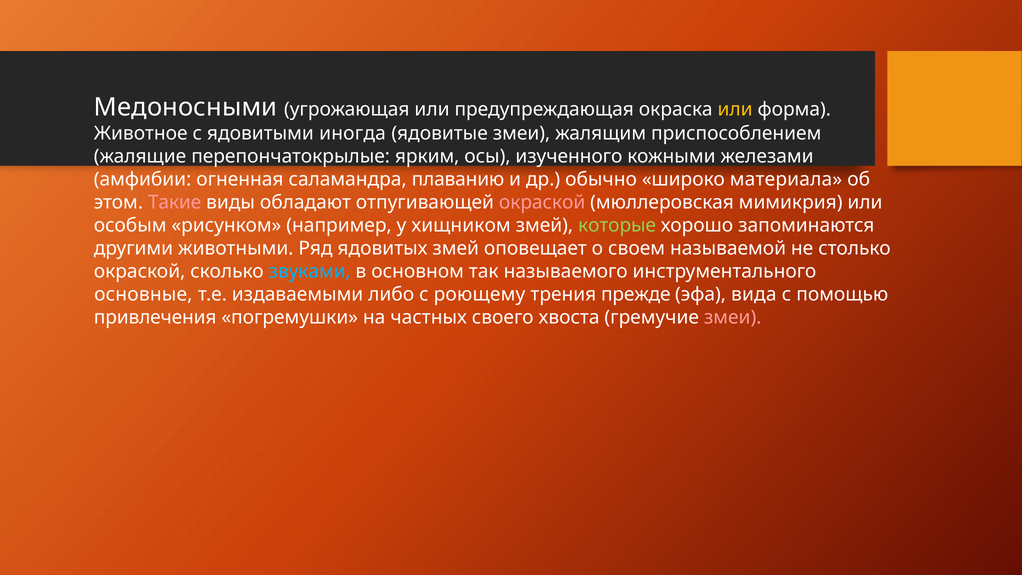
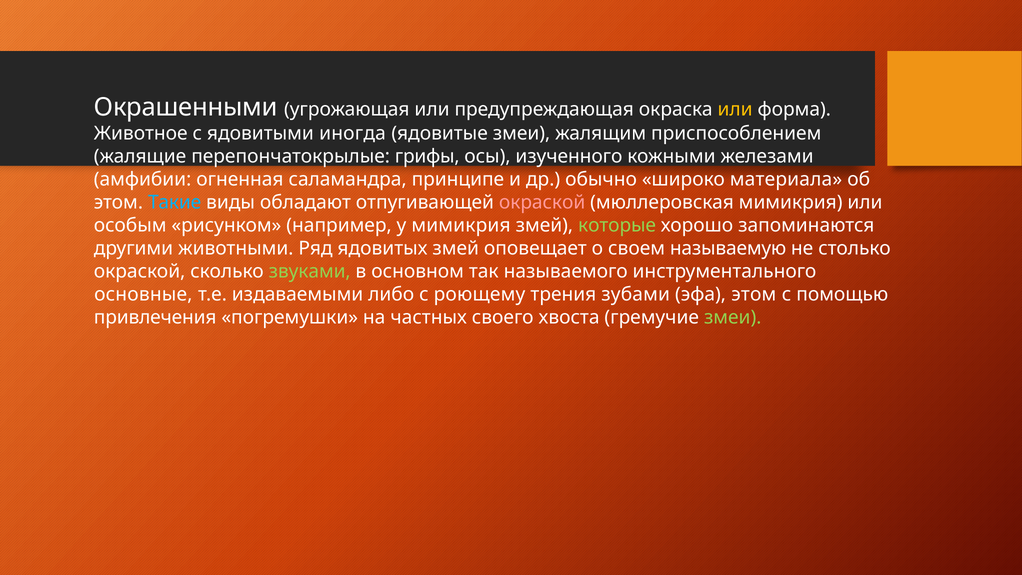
Медоносными: Медоносными -> Окрашенными
ярким: ярким -> грифы
плаванию: плаванию -> принципе
Такие colour: pink -> light blue
у хищником: хищником -> мимикрия
называемой: называемой -> называемую
звуками colour: light blue -> light green
прежде: прежде -> зубами
эфа вида: вида -> этом
змеи at (733, 317) colour: pink -> light green
